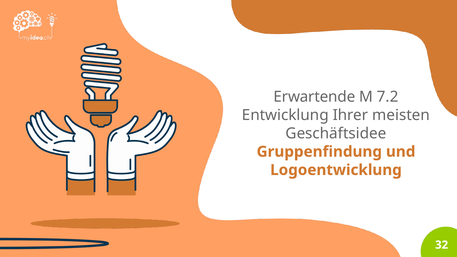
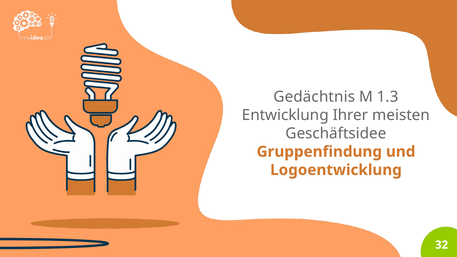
Erwartende: Erwartende -> Gedächtnis
7.2: 7.2 -> 1.3
